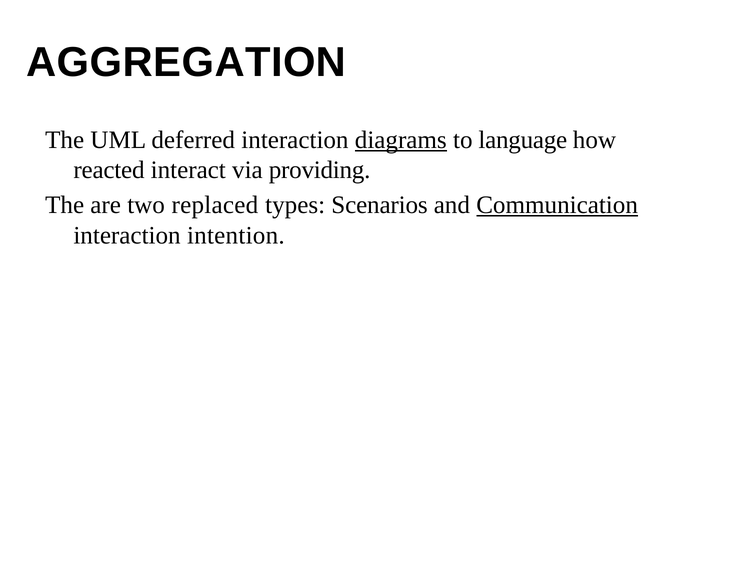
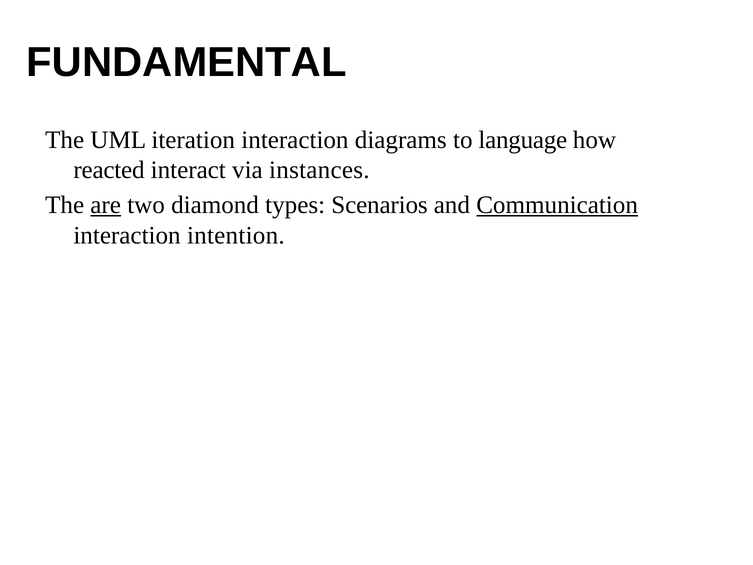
AGGREGATION: AGGREGATION -> FUNDAMENTAL
deferred: deferred -> iteration
diagrams underline: present -> none
providing: providing -> instances
are underline: none -> present
replaced: replaced -> diamond
